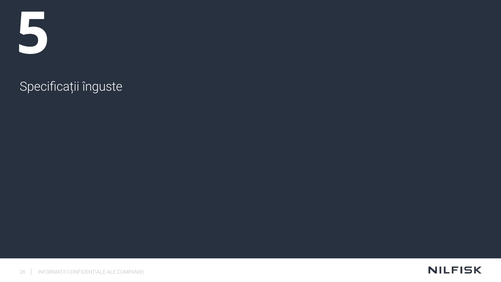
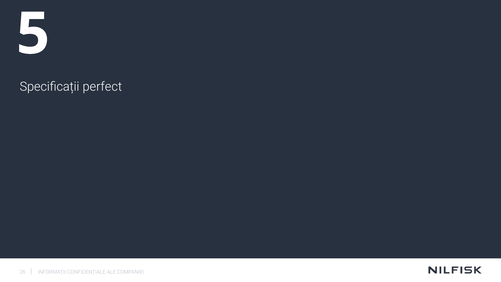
înguste: înguste -> perfect
